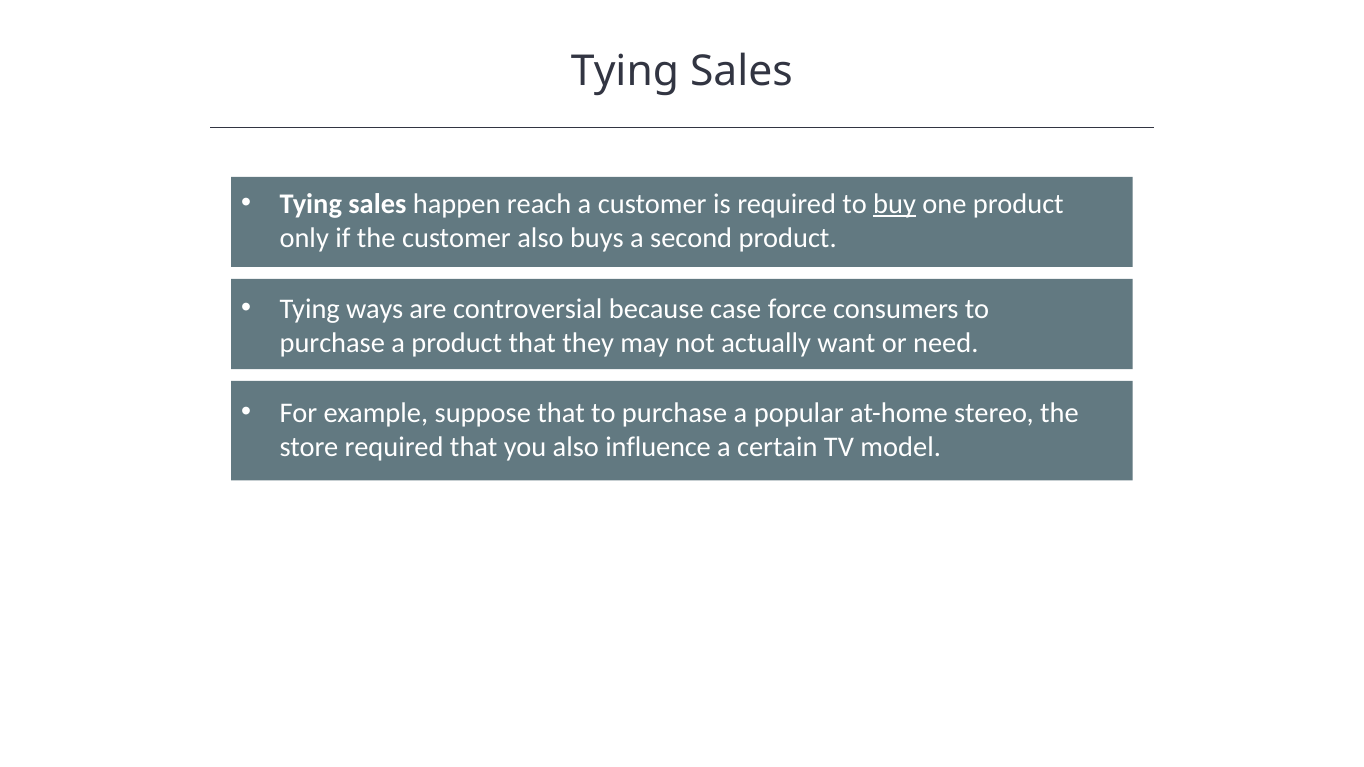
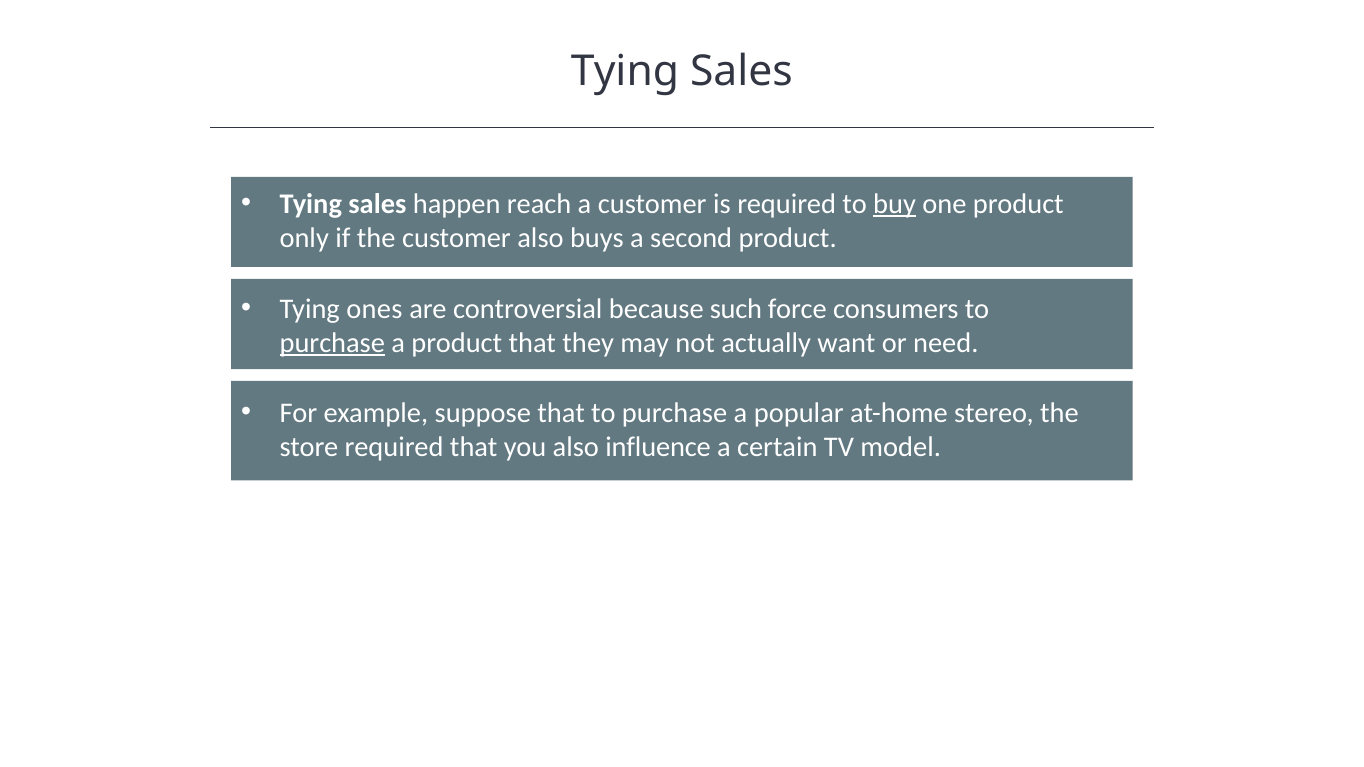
ways: ways -> ones
case: case -> such
purchase at (332, 343) underline: none -> present
